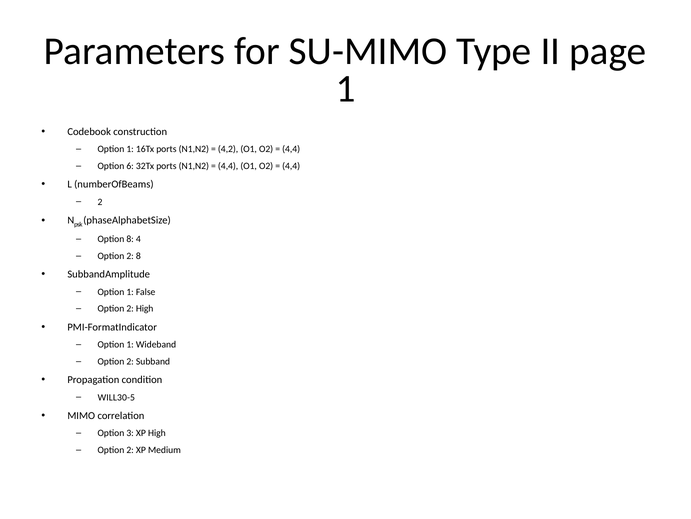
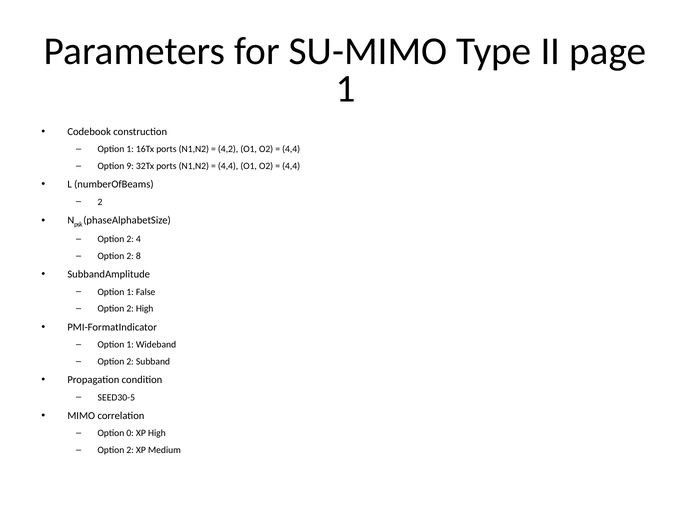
6: 6 -> 9
8 at (130, 239): 8 -> 2
WILL30-5: WILL30-5 -> SEED30-5
3: 3 -> 0
